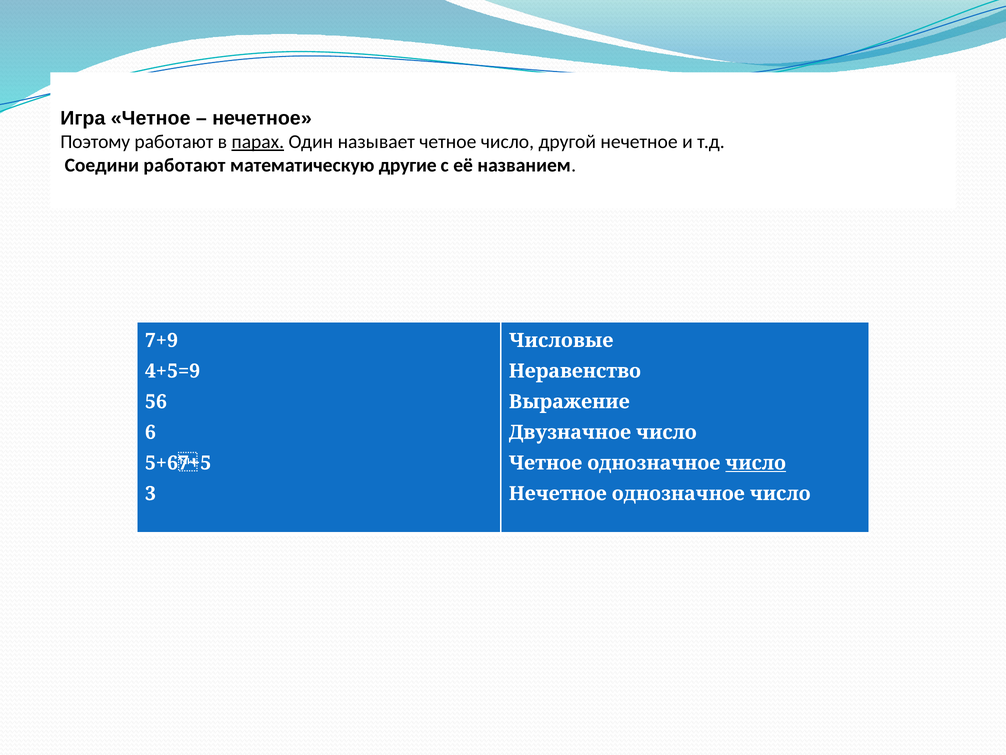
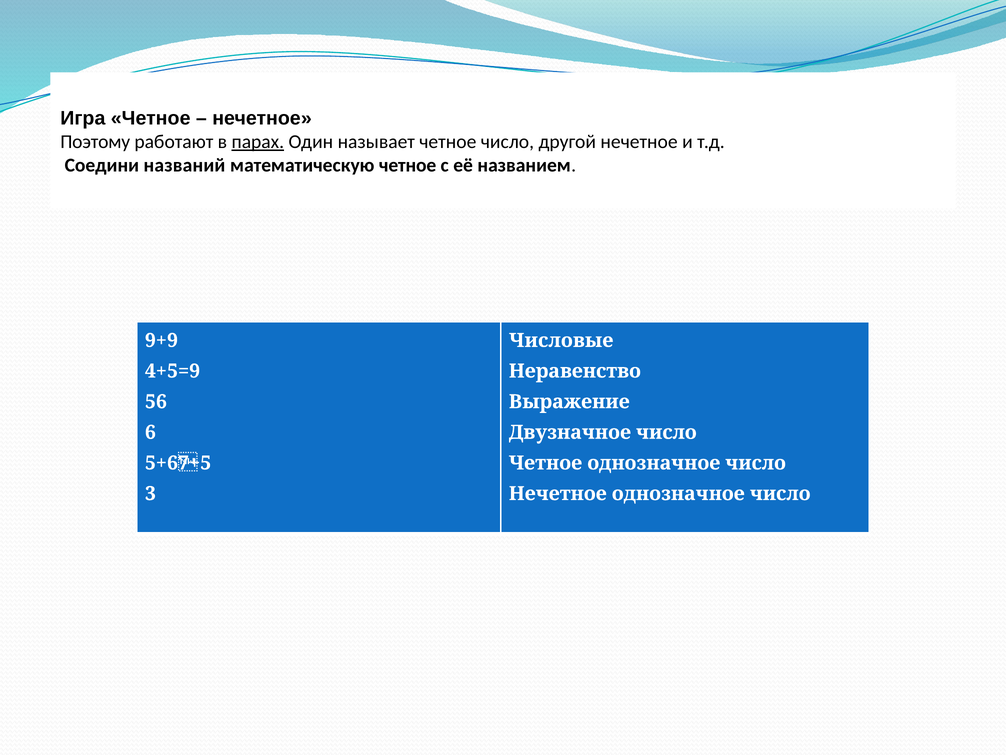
Соедини работают: работают -> названий
математическую другие: другие -> четное
7+9: 7+9 -> 9+9
число at (756, 463) underline: present -> none
